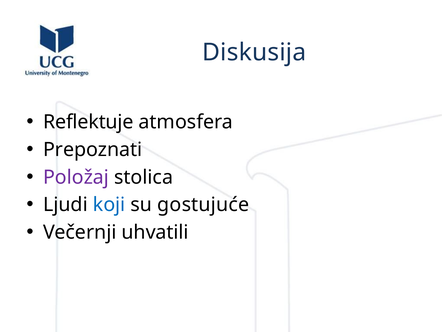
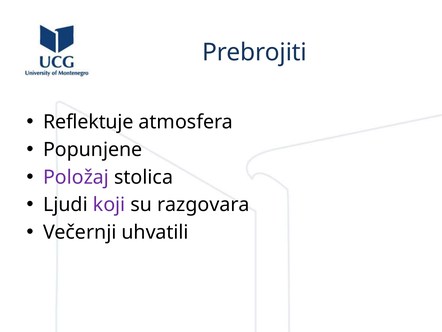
Diskusija: Diskusija -> Prebrojiti
Prepoznati: Prepoznati -> Popunjene
koji colour: blue -> purple
gostujuće: gostujuće -> razgovara
